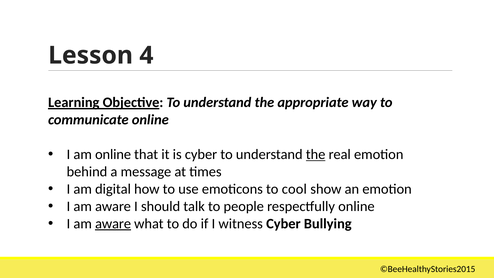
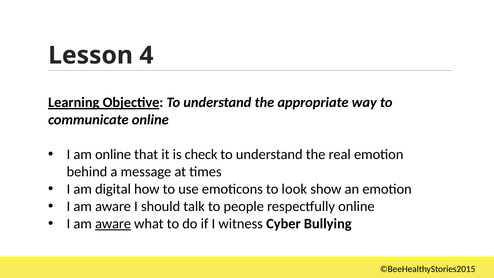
is cyber: cyber -> check
the at (316, 154) underline: present -> none
cool: cool -> look
